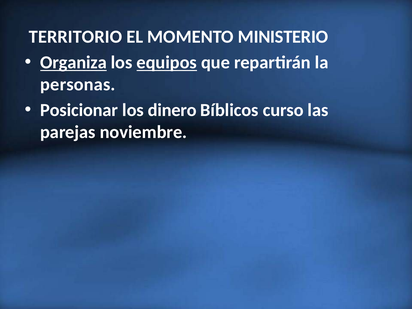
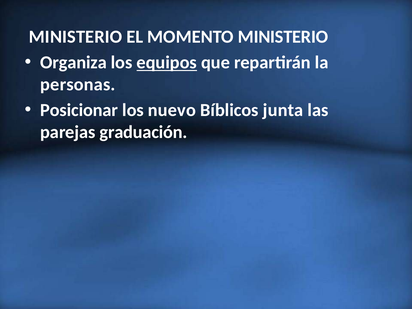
TERRITORIO at (76, 37): TERRITORIO -> MINISTERIO
Organiza underline: present -> none
dinero: dinero -> nuevo
curso: curso -> junta
noviembre: noviembre -> graduación
